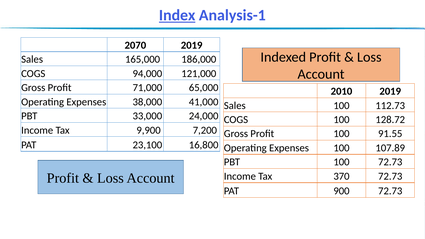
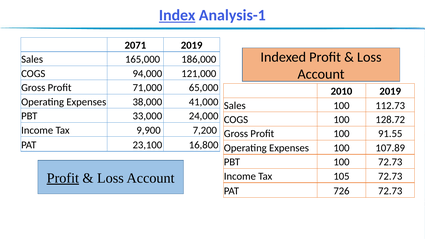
2070: 2070 -> 2071
Profit at (63, 178) underline: none -> present
370: 370 -> 105
900: 900 -> 726
